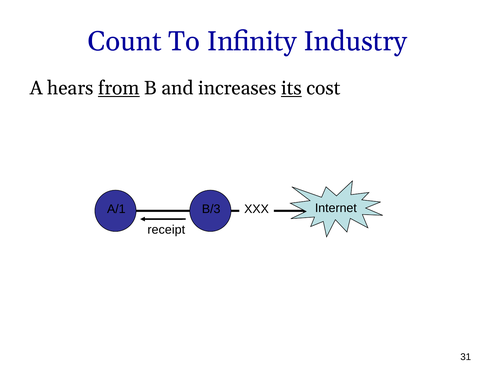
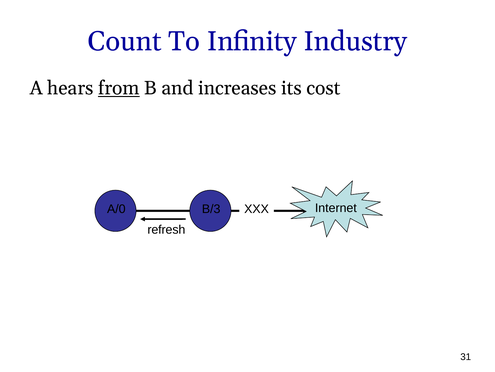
its underline: present -> none
A/1: A/1 -> A/0
receipt: receipt -> refresh
